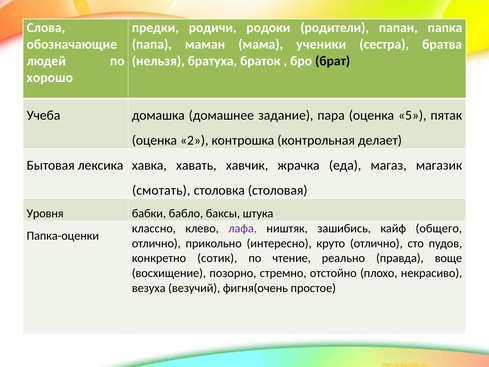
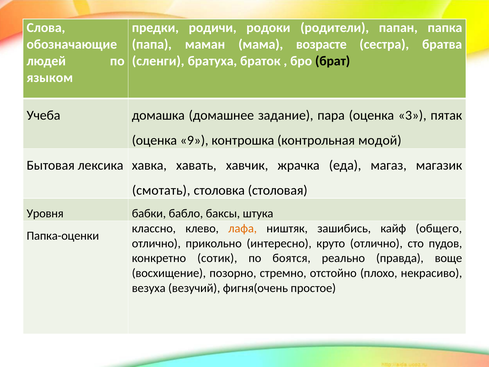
ученики: ученики -> возрасте
нельзя: нельзя -> сленги
хорошо: хорошо -> языком
5: 5 -> 3
2: 2 -> 9
делает: делает -> модой
лафа colour: purple -> orange
чтение: чтение -> боятся
